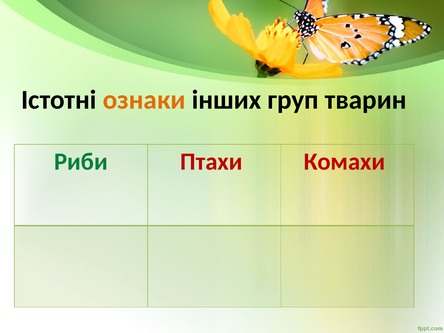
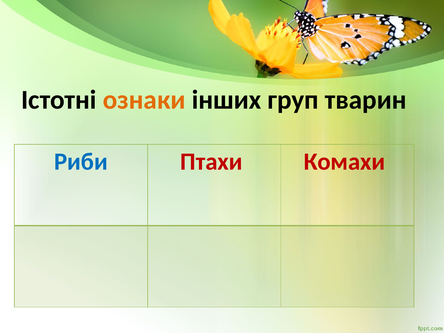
Риби colour: green -> blue
